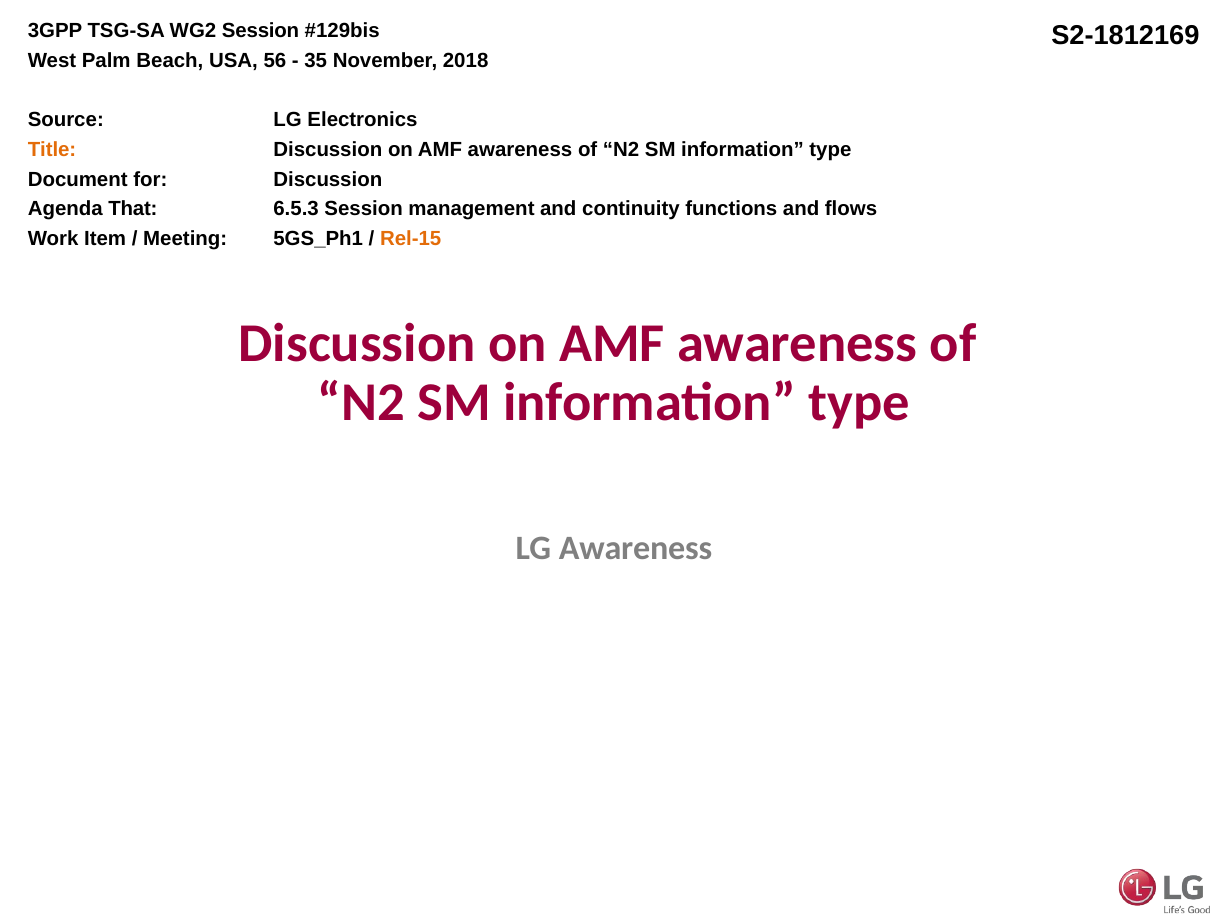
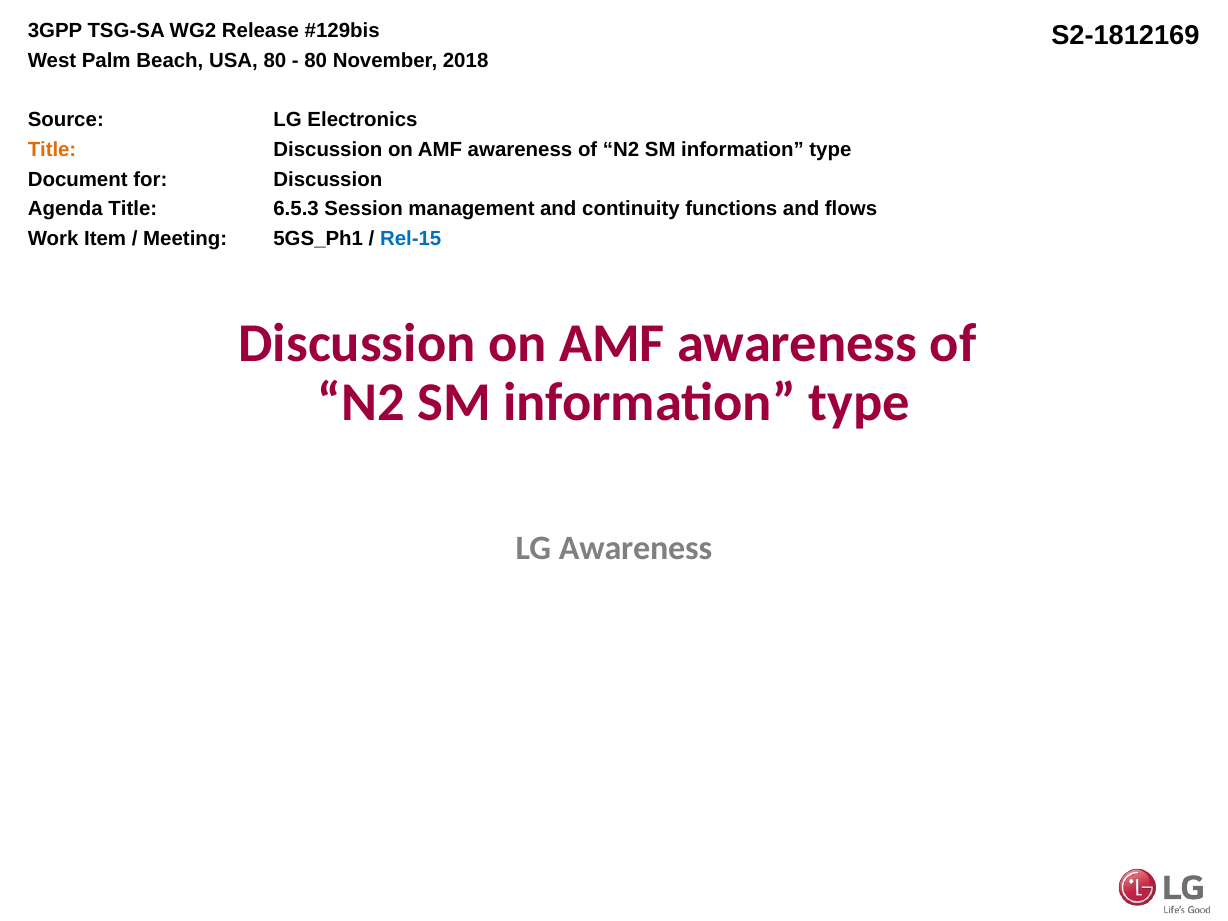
WG2 Session: Session -> Release
USA 56: 56 -> 80
35 at (316, 61): 35 -> 80
Agenda That: That -> Title
Rel-15 colour: orange -> blue
